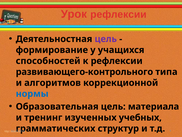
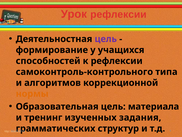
развивающего-контрольного: развивающего-контрольного -> самоконтроль-контрольного
нормы colour: blue -> orange
учебных: учебных -> задания
